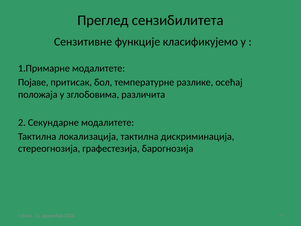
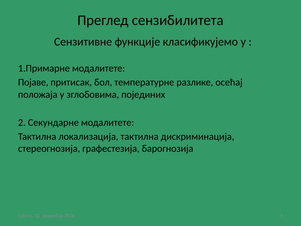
различита: различита -> појединих
